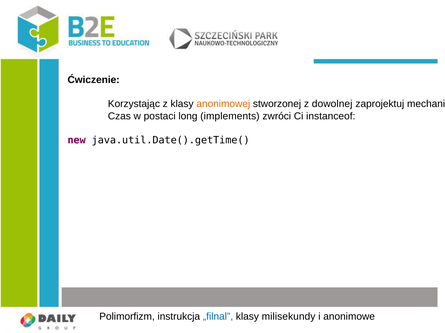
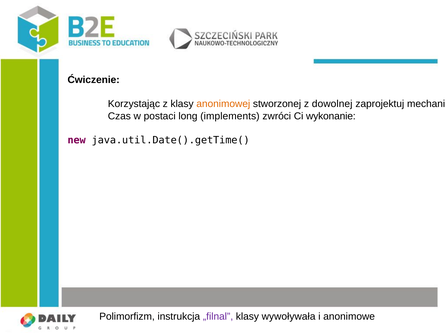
Ci instanceof: instanceof -> wykonanie
„filnal colour: blue -> purple
milisekundy: milisekundy -> wywoływała
